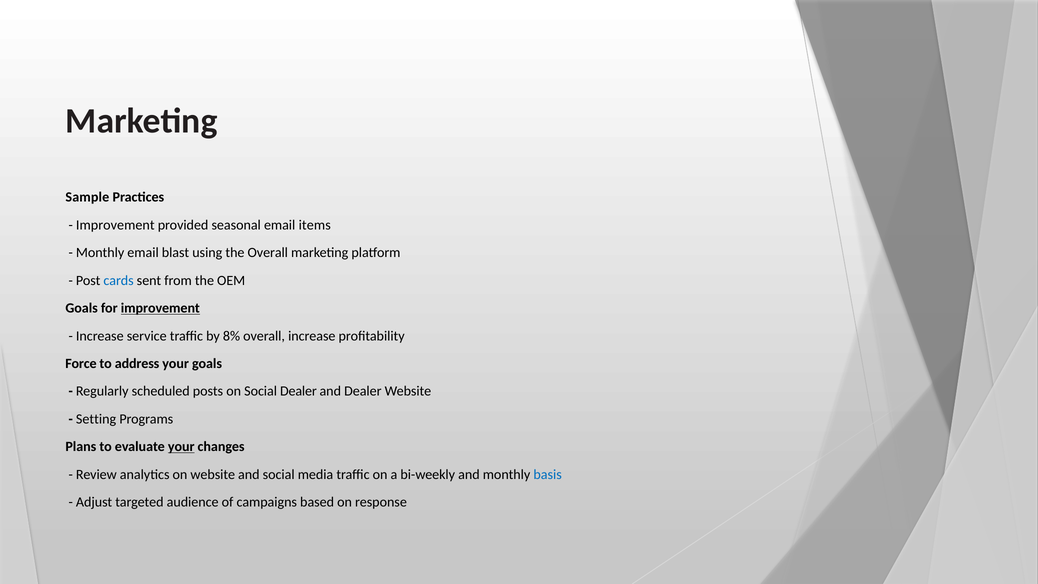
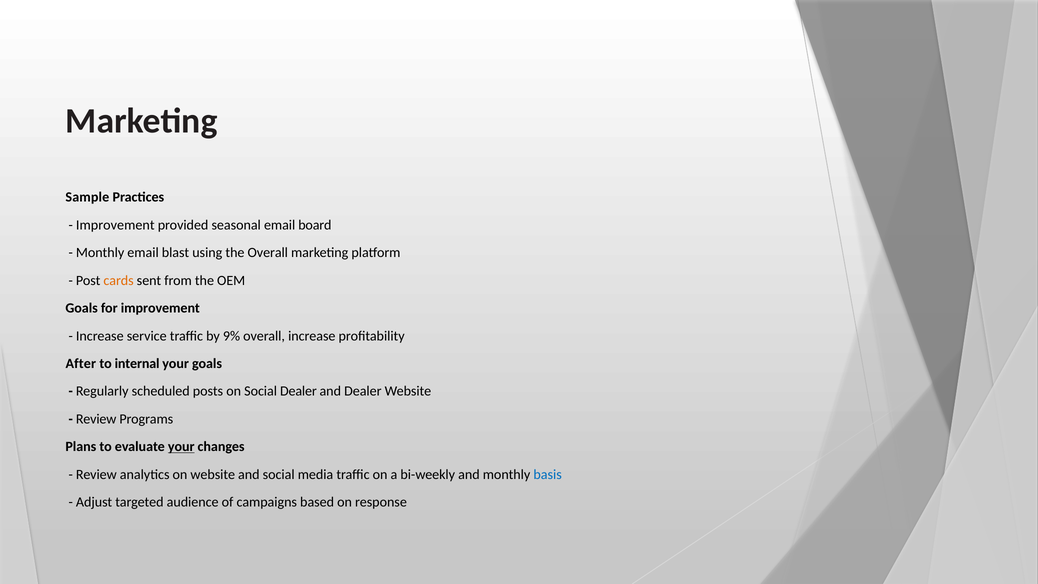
items: items -> board
cards colour: blue -> orange
improvement at (160, 308) underline: present -> none
8%: 8% -> 9%
Force: Force -> After
address: address -> internal
Setting at (96, 419): Setting -> Review
